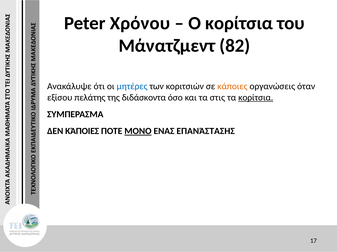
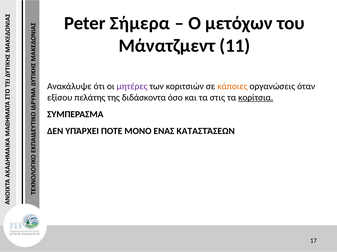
Χρόνου: Χρόνου -> Σήμερα
Ο κορίτσια: κορίτσια -> μετόχων
82: 82 -> 11
μητέρες colour: blue -> purple
ΔΕΝ ΚΆΠΟΙΕΣ: ΚΆΠΟΙΕΣ -> ΥΠΆΡΧΕΙ
ΜΟΝΟ underline: present -> none
ΕΠΑΝΆΣΤΑΣΗΣ: ΕΠΑΝΆΣΤΑΣΗΣ -> ΚΑΤΑΣΤΆΣΕΩΝ
